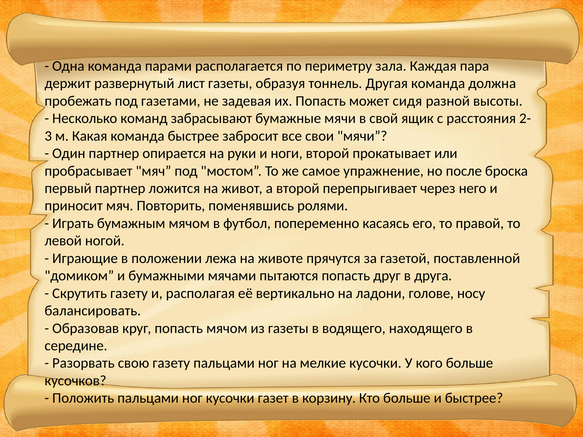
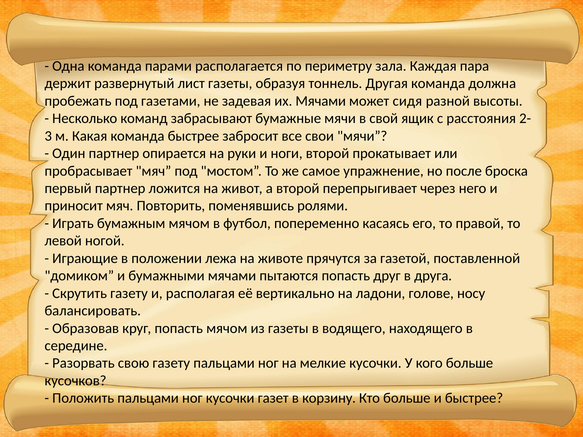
их Попасть: Попасть -> Мячами
